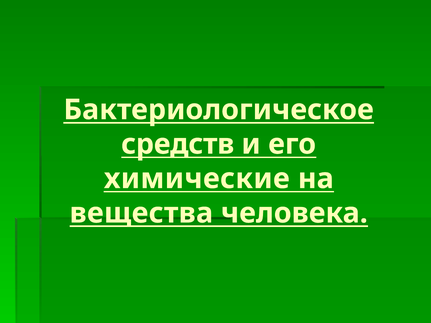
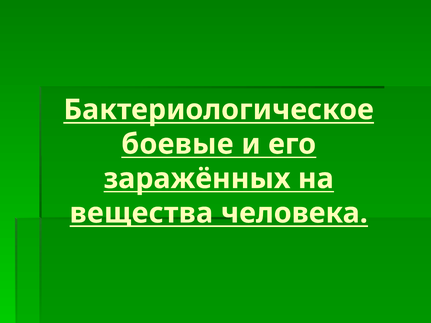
средств: средств -> боевые
химические: химические -> заражённых
